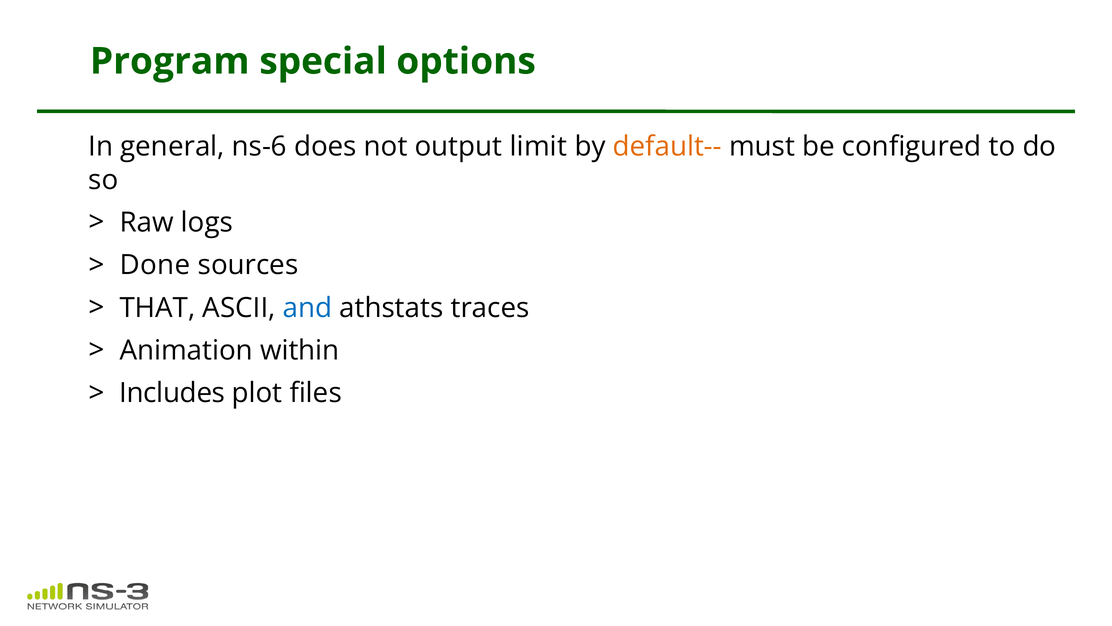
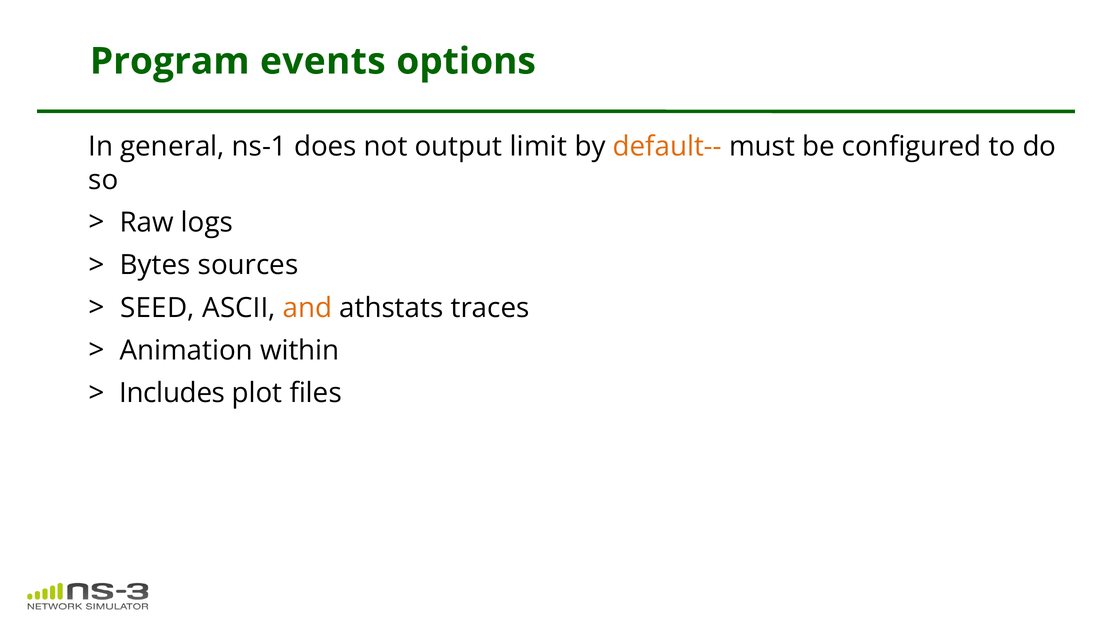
special: special -> events
ns-6: ns-6 -> ns-1
Done: Done -> Bytes
THAT: THAT -> SEED
and colour: blue -> orange
